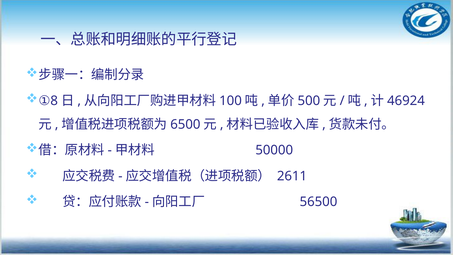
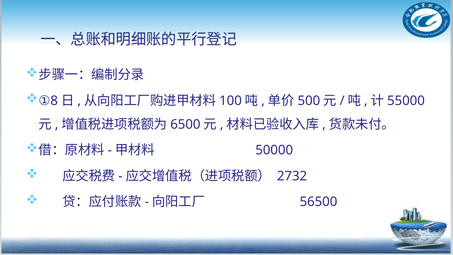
46924: 46924 -> 55000
2611: 2611 -> 2732
